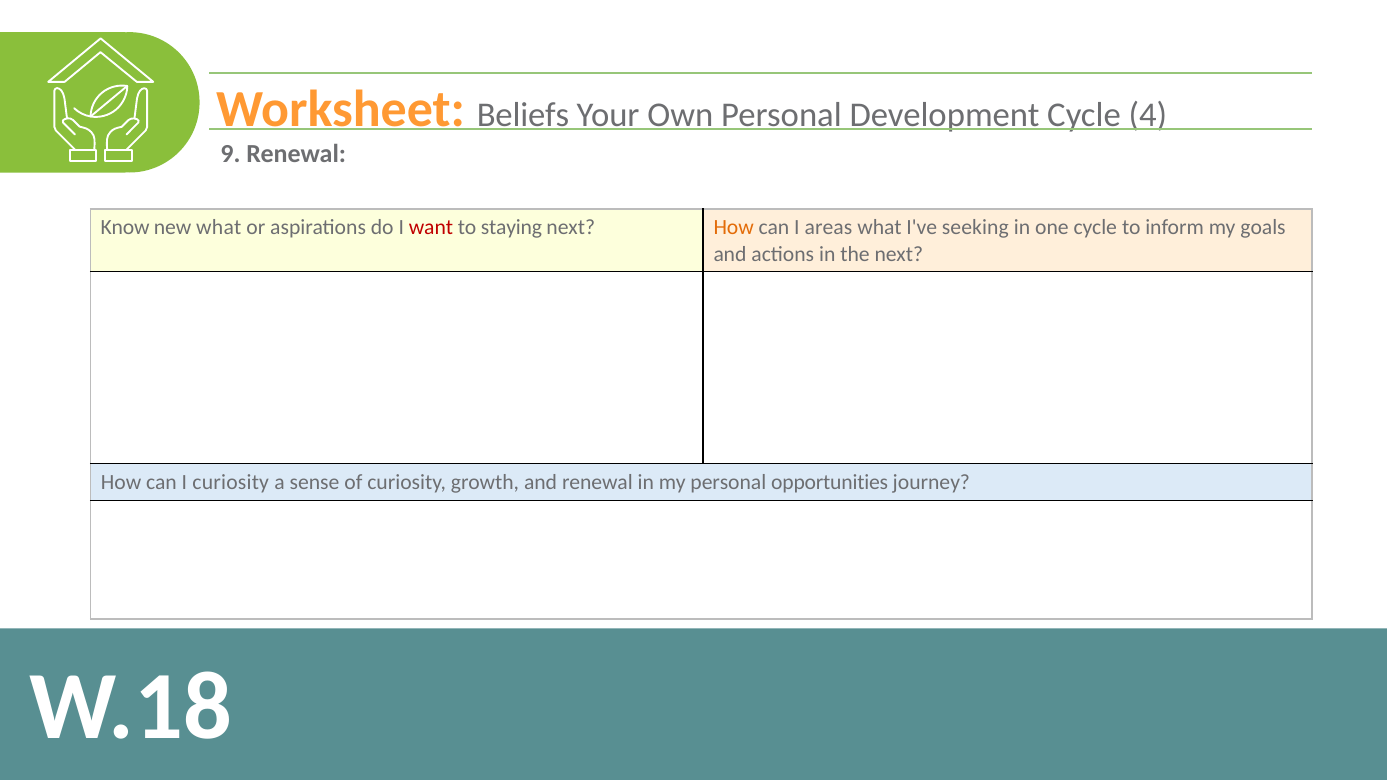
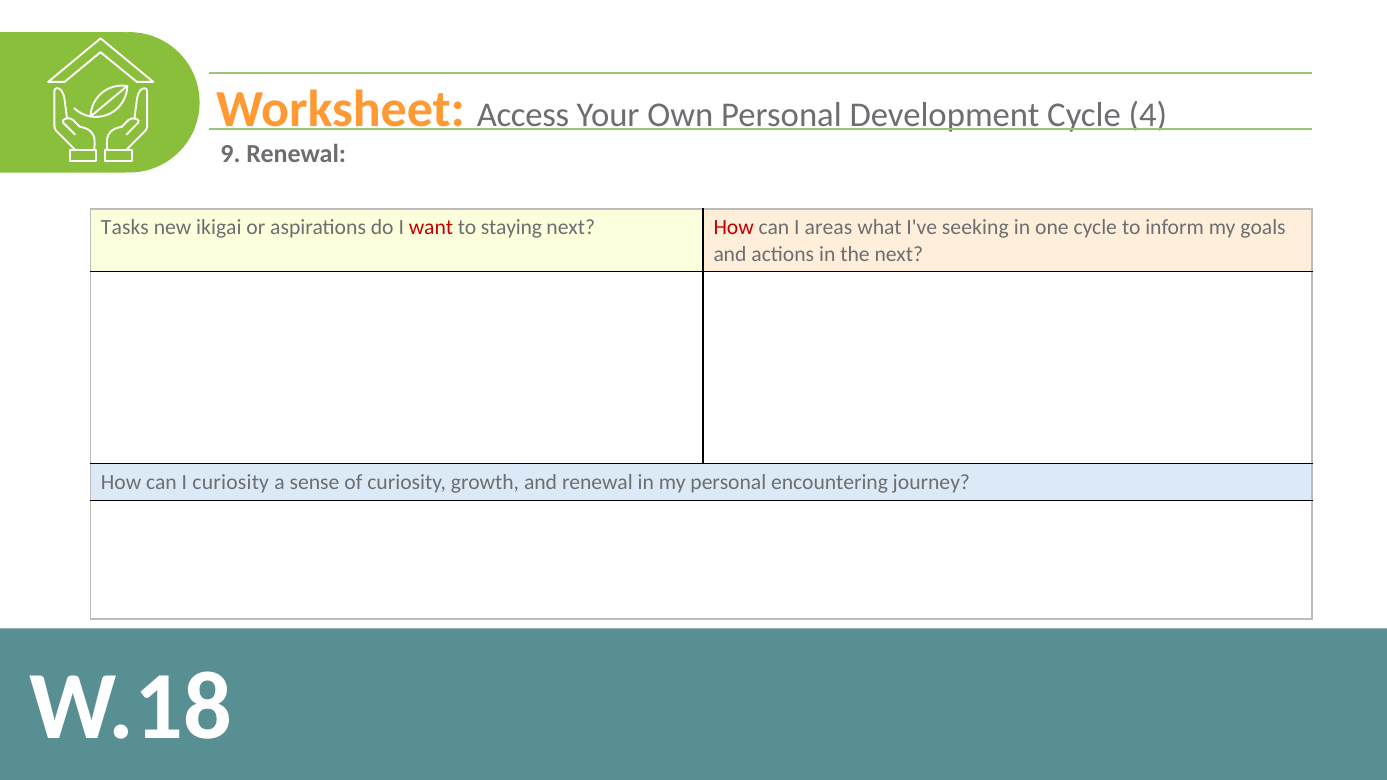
Beliefs: Beliefs -> Access
Know: Know -> Tasks
new what: what -> ikigai
How at (734, 228) colour: orange -> red
opportunities: opportunities -> encountering
